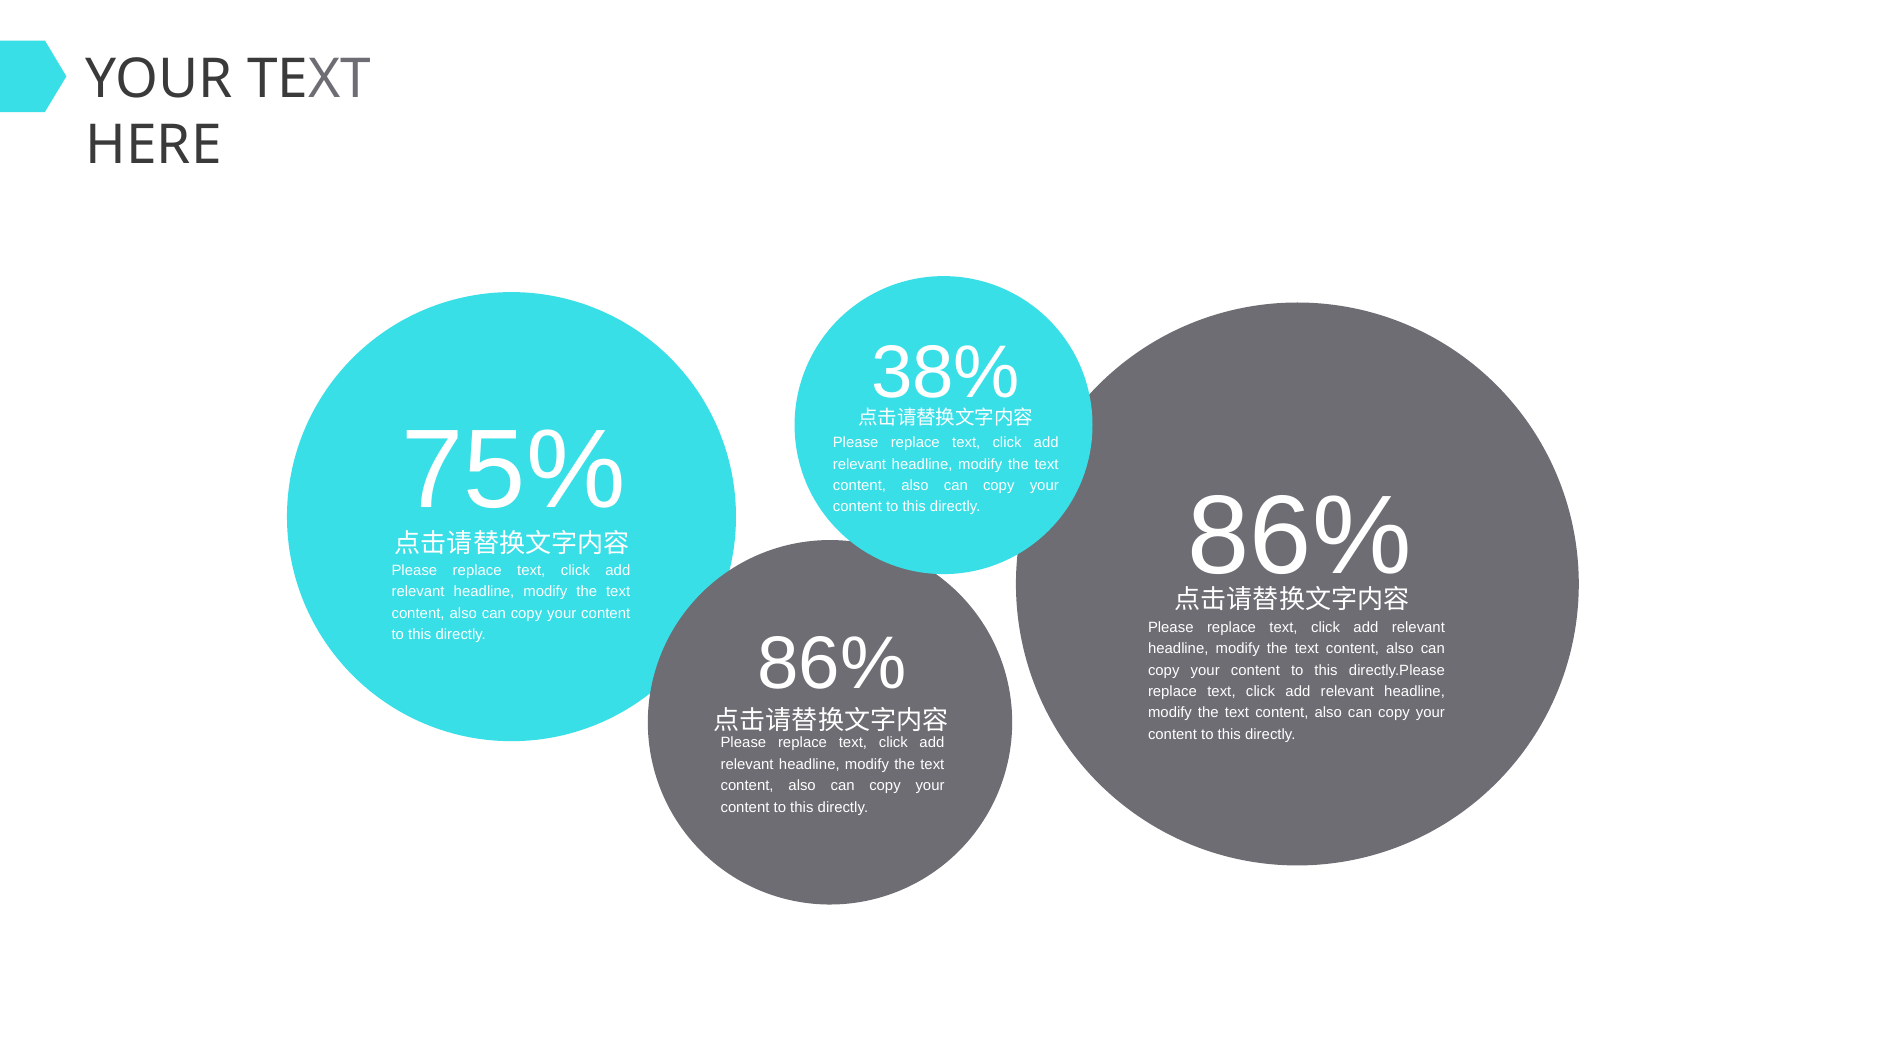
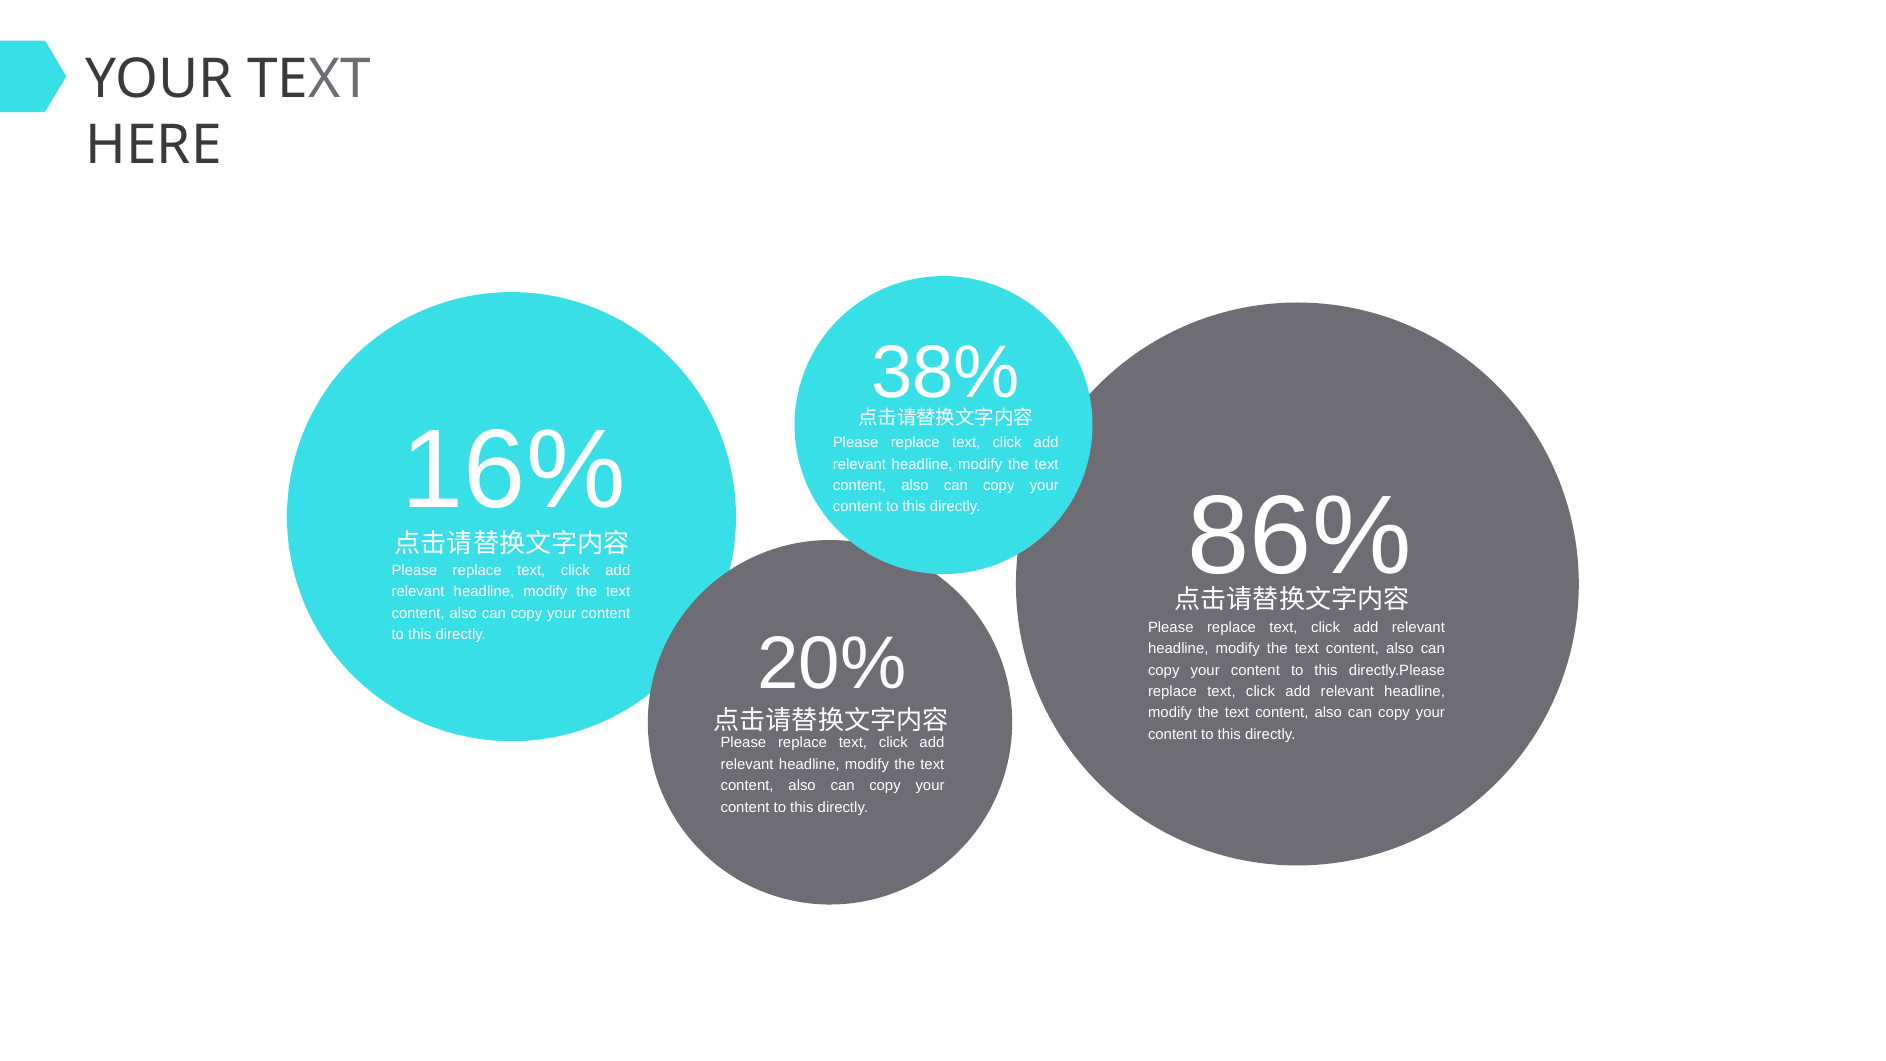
75%: 75% -> 16%
86% at (832, 664): 86% -> 20%
